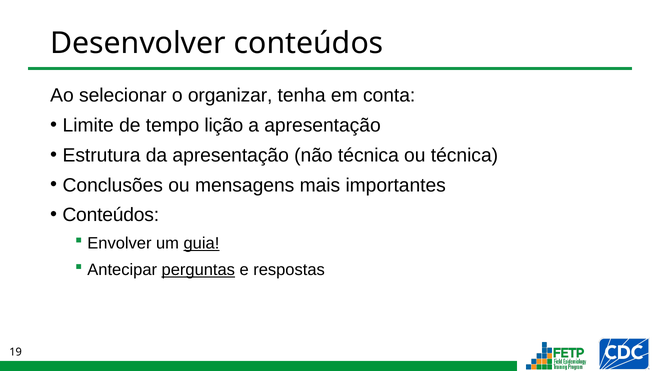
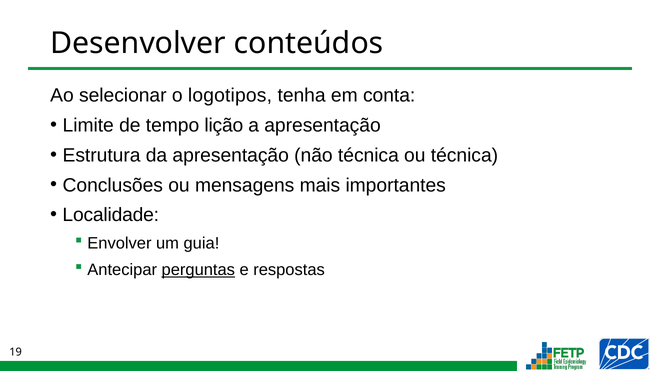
organizar: organizar -> logotipos
Conteúdos at (111, 215): Conteúdos -> Localidade
guia underline: present -> none
